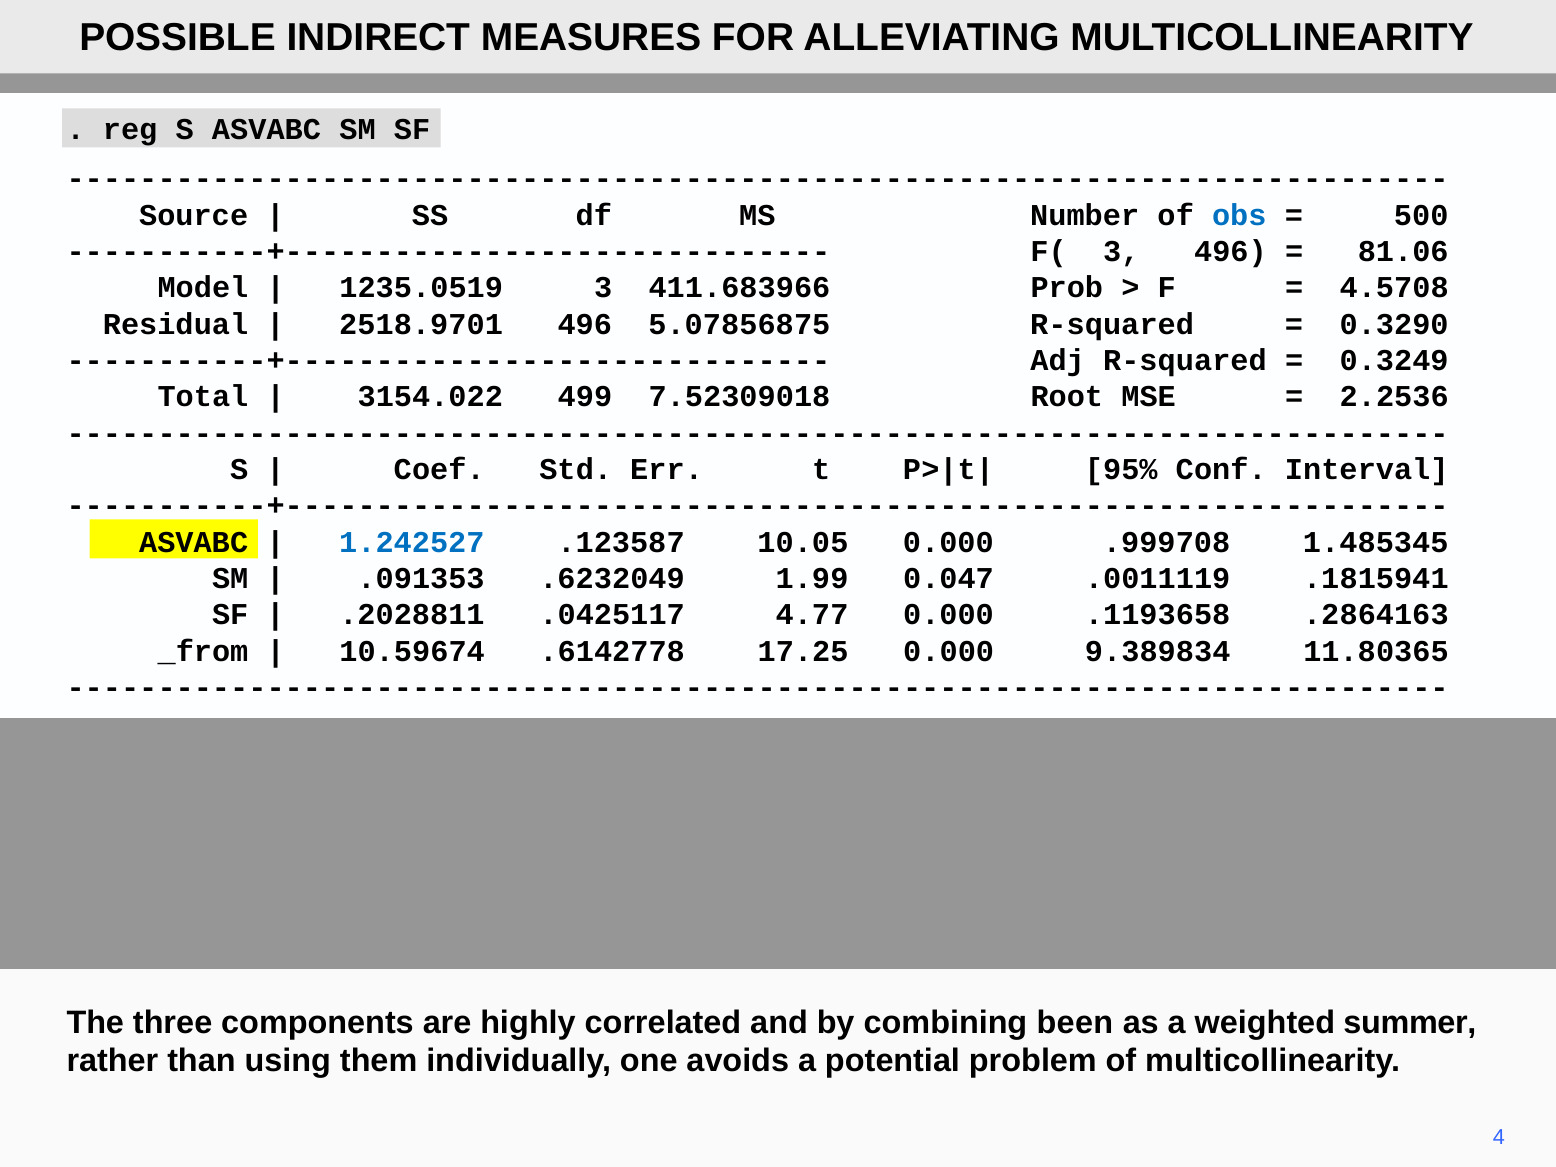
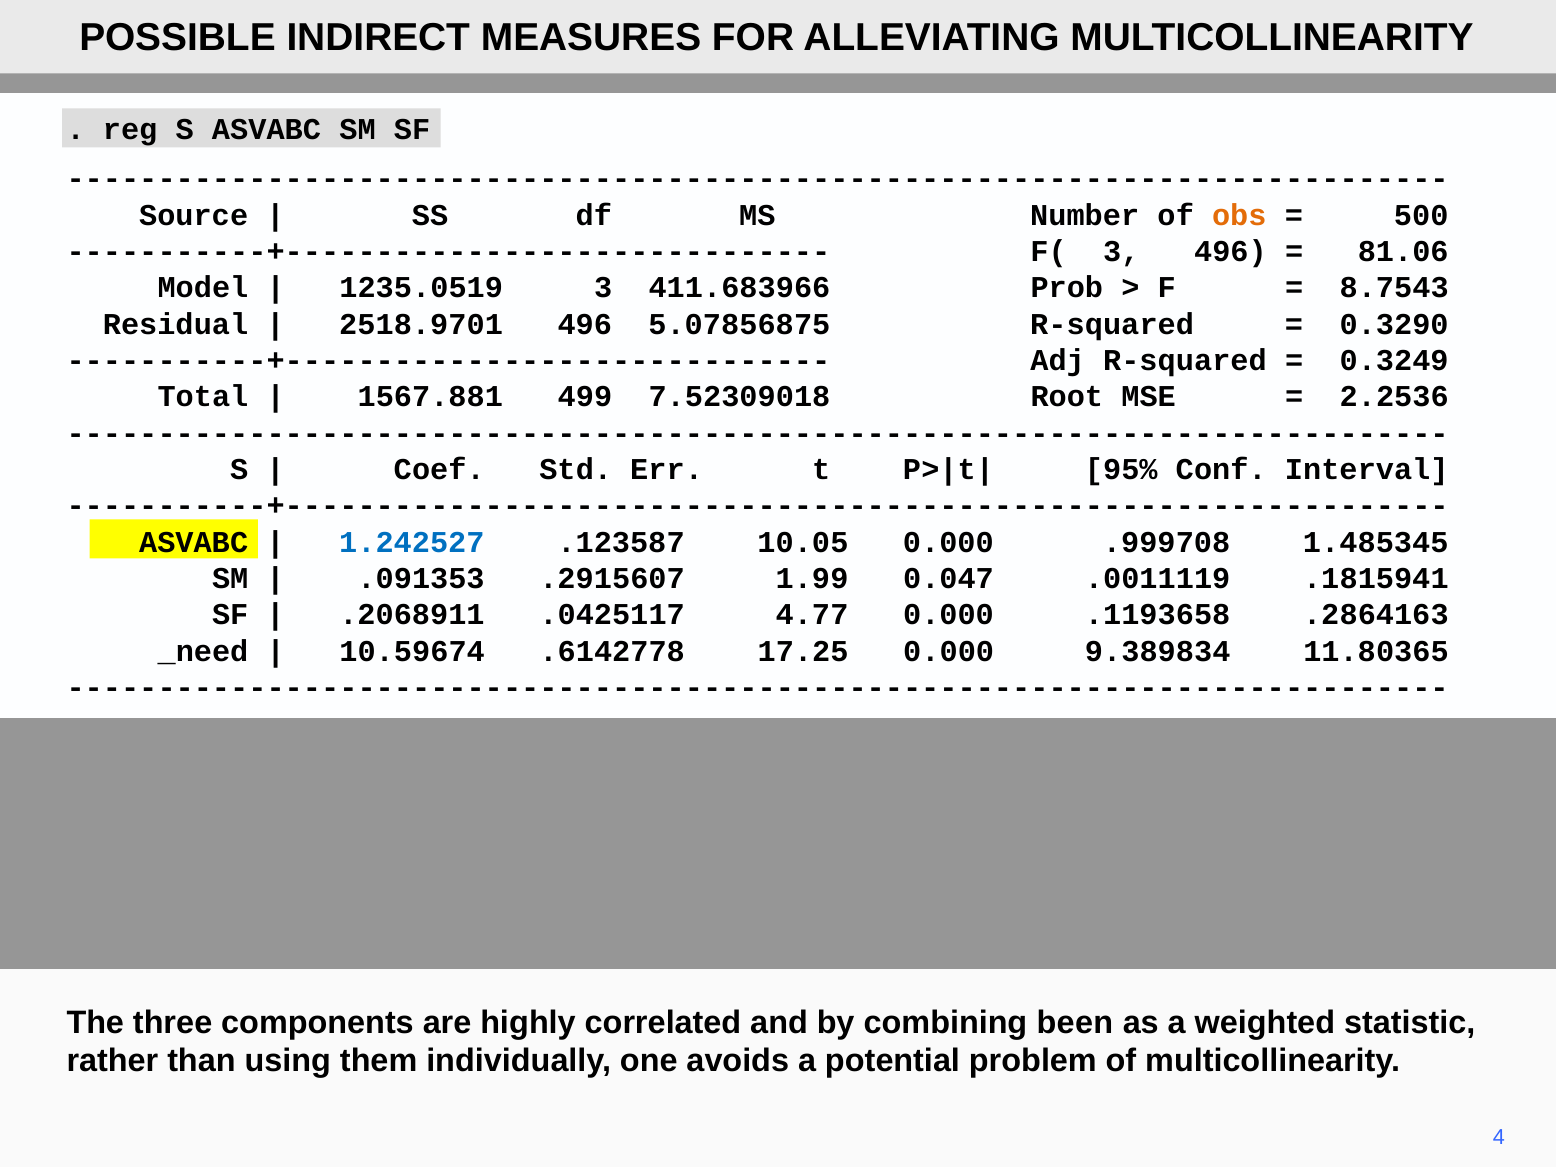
obs colour: blue -> orange
4.5708: 4.5708 -> 8.7543
3154.022: 3154.022 -> 1567.881
.6232049: .6232049 -> .2915607
.2028811: .2028811 -> .2068911
_from: _from -> _need
summer: summer -> statistic
